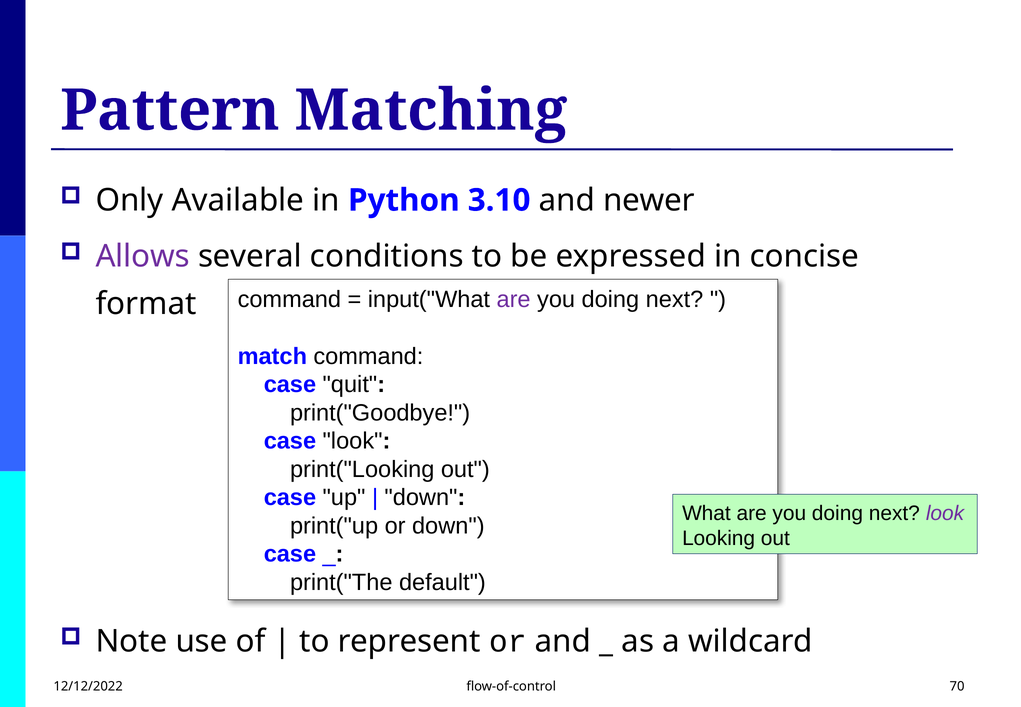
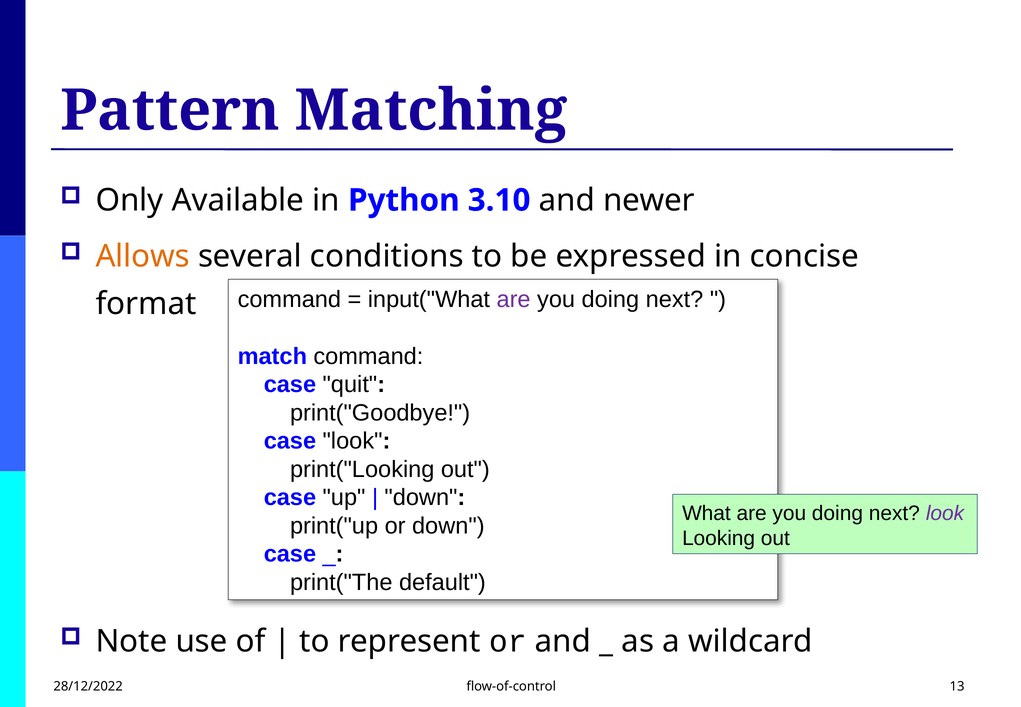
Allows colour: purple -> orange
12/12/2022: 12/12/2022 -> 28/12/2022
70: 70 -> 13
